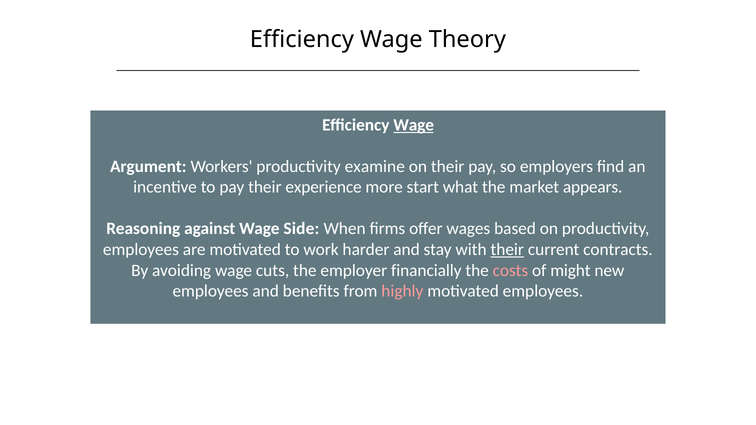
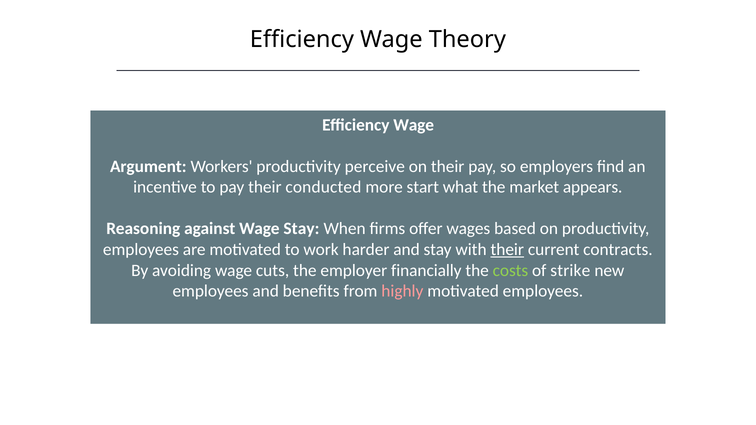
Wage at (414, 125) underline: present -> none
examine: examine -> perceive
experience: experience -> conducted
Wage Side: Side -> Stay
costs colour: pink -> light green
might: might -> strike
